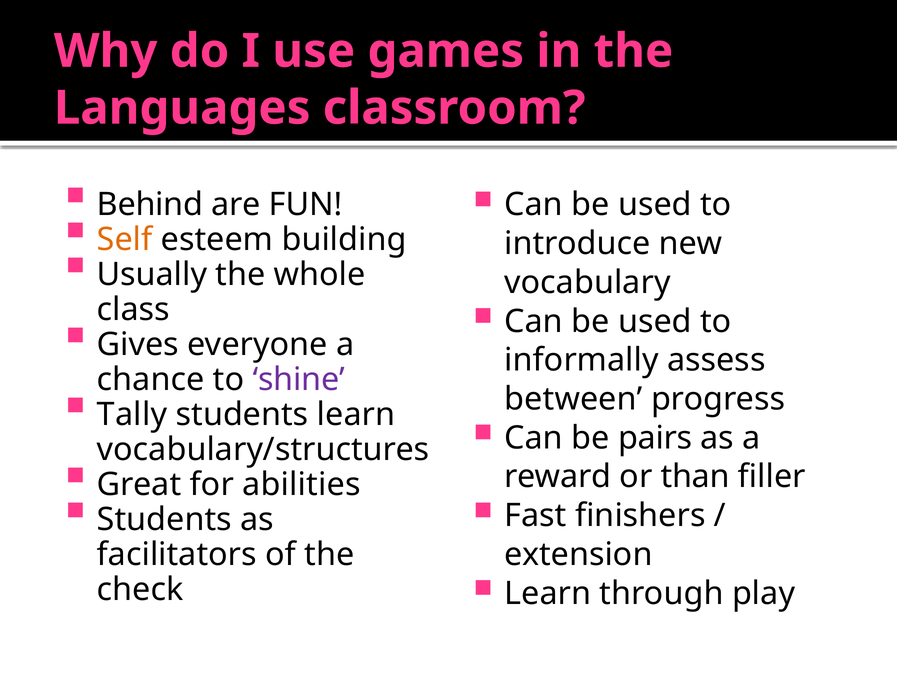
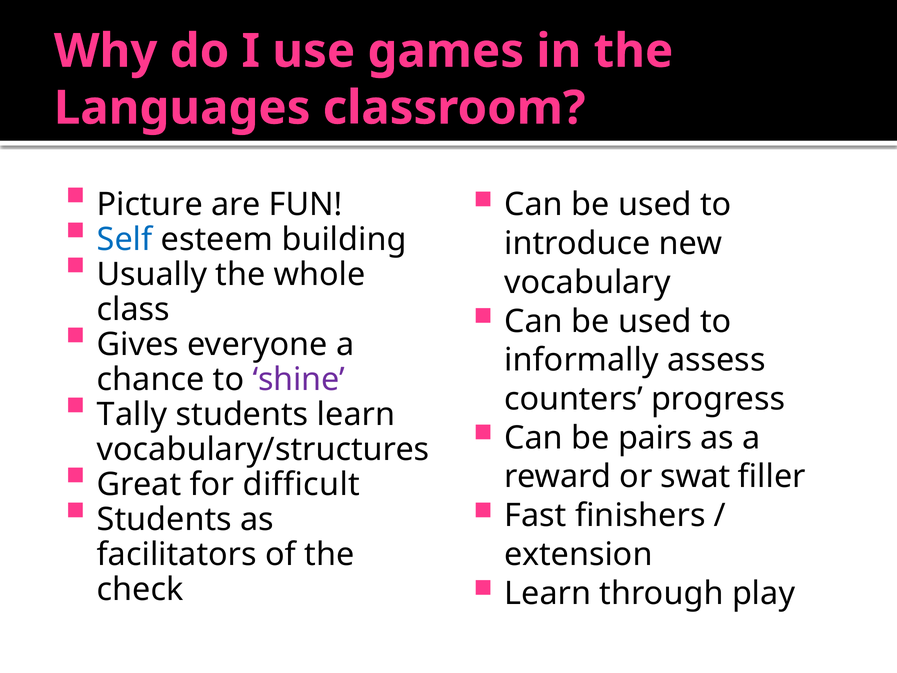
Behind: Behind -> Picture
Self colour: orange -> blue
between: between -> counters
abilities: abilities -> difficult
than: than -> swat
